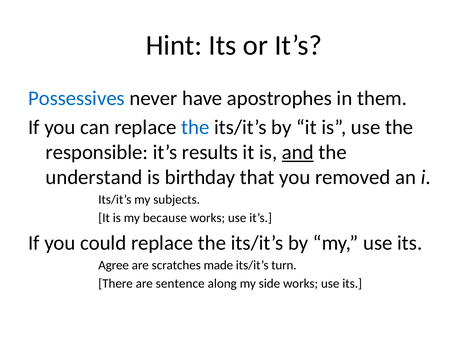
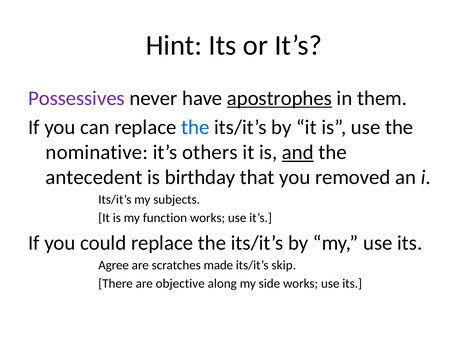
Possessives colour: blue -> purple
apostrophes underline: none -> present
responsible: responsible -> nominative
results: results -> others
understand: understand -> antecedent
because: because -> function
turn: turn -> skip
sentence: sentence -> objective
